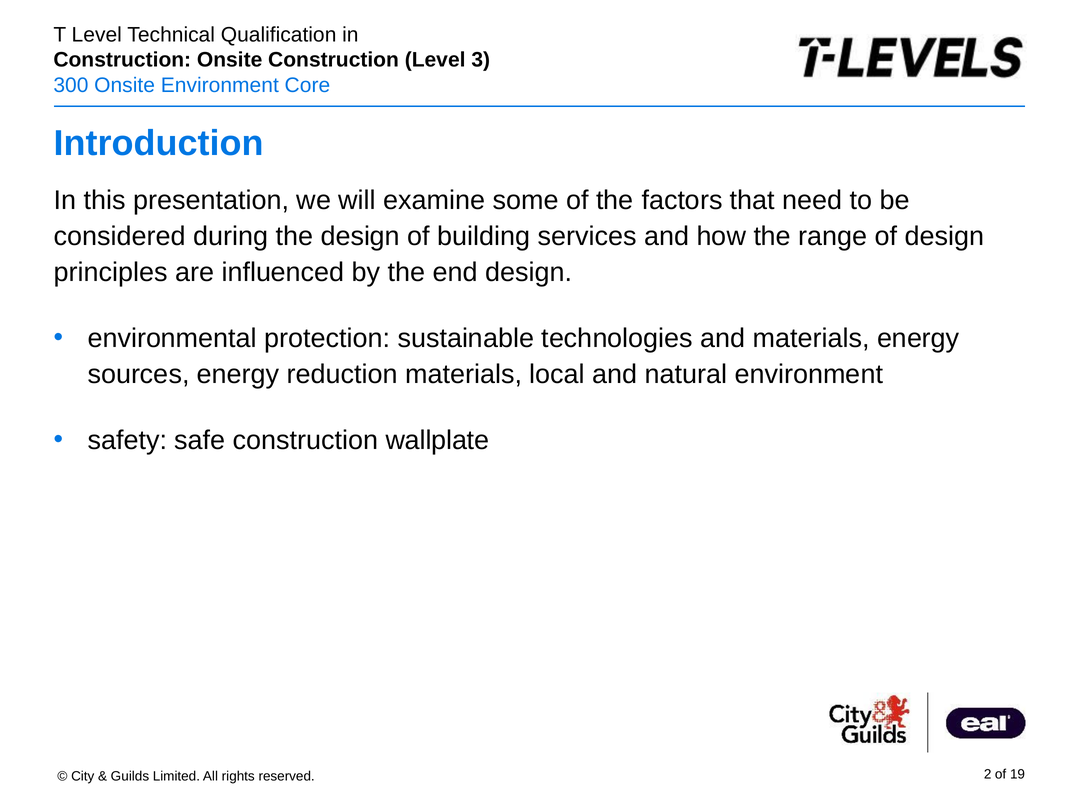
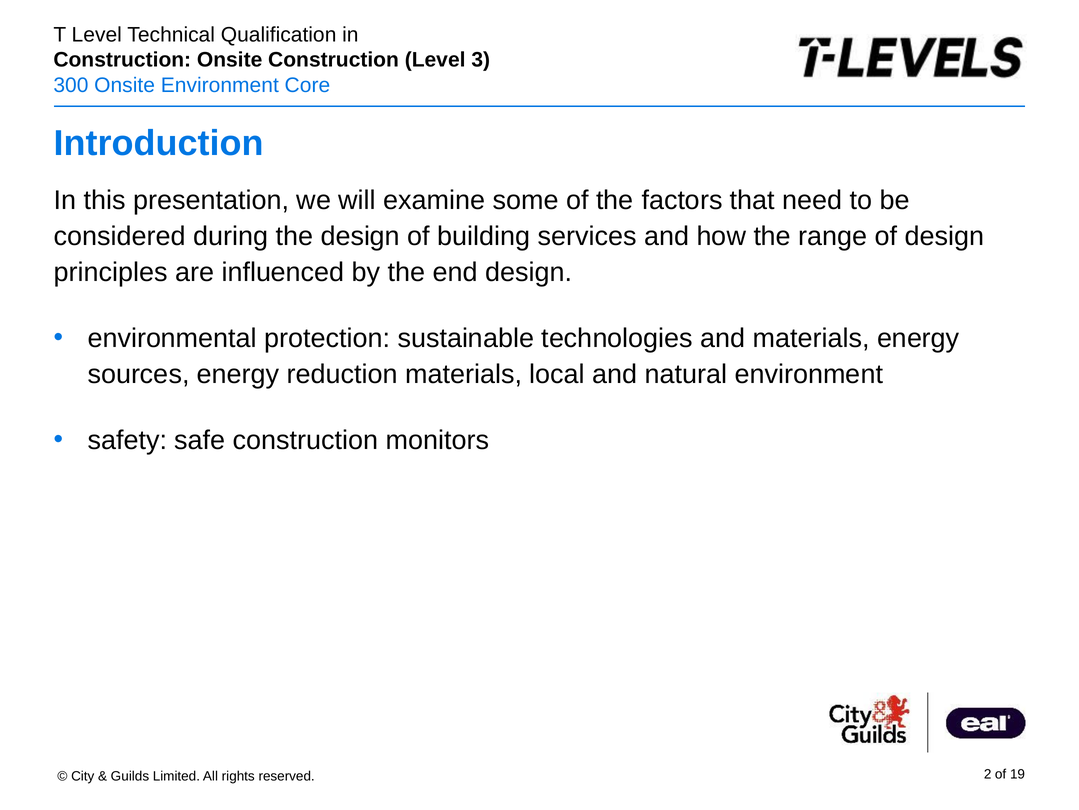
wallplate: wallplate -> monitors
